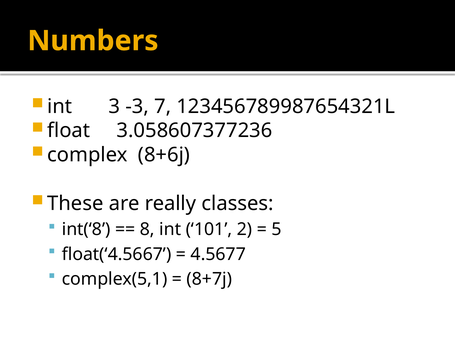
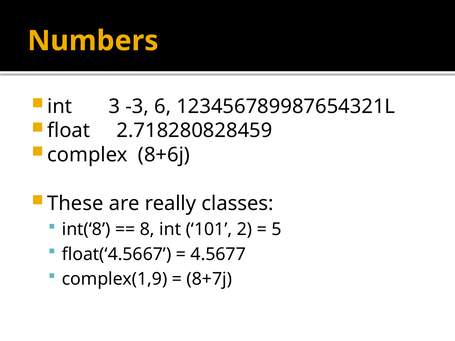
7: 7 -> 6
3.058607377236: 3.058607377236 -> 2.718280828459
complex(5,1: complex(5,1 -> complex(1,9
